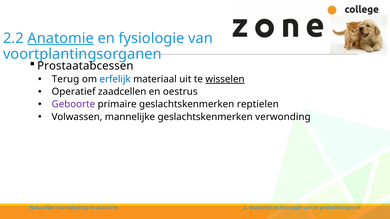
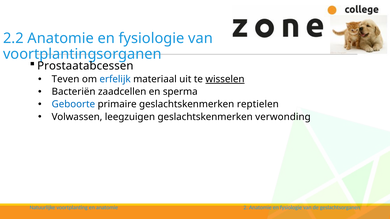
Anatomie at (61, 38) underline: present -> none
Terug: Terug -> Teven
Operatief: Operatief -> Bacteriën
oestrus: oestrus -> sperma
Geboorte colour: purple -> blue
mannelijke: mannelijke -> leegzuigen
